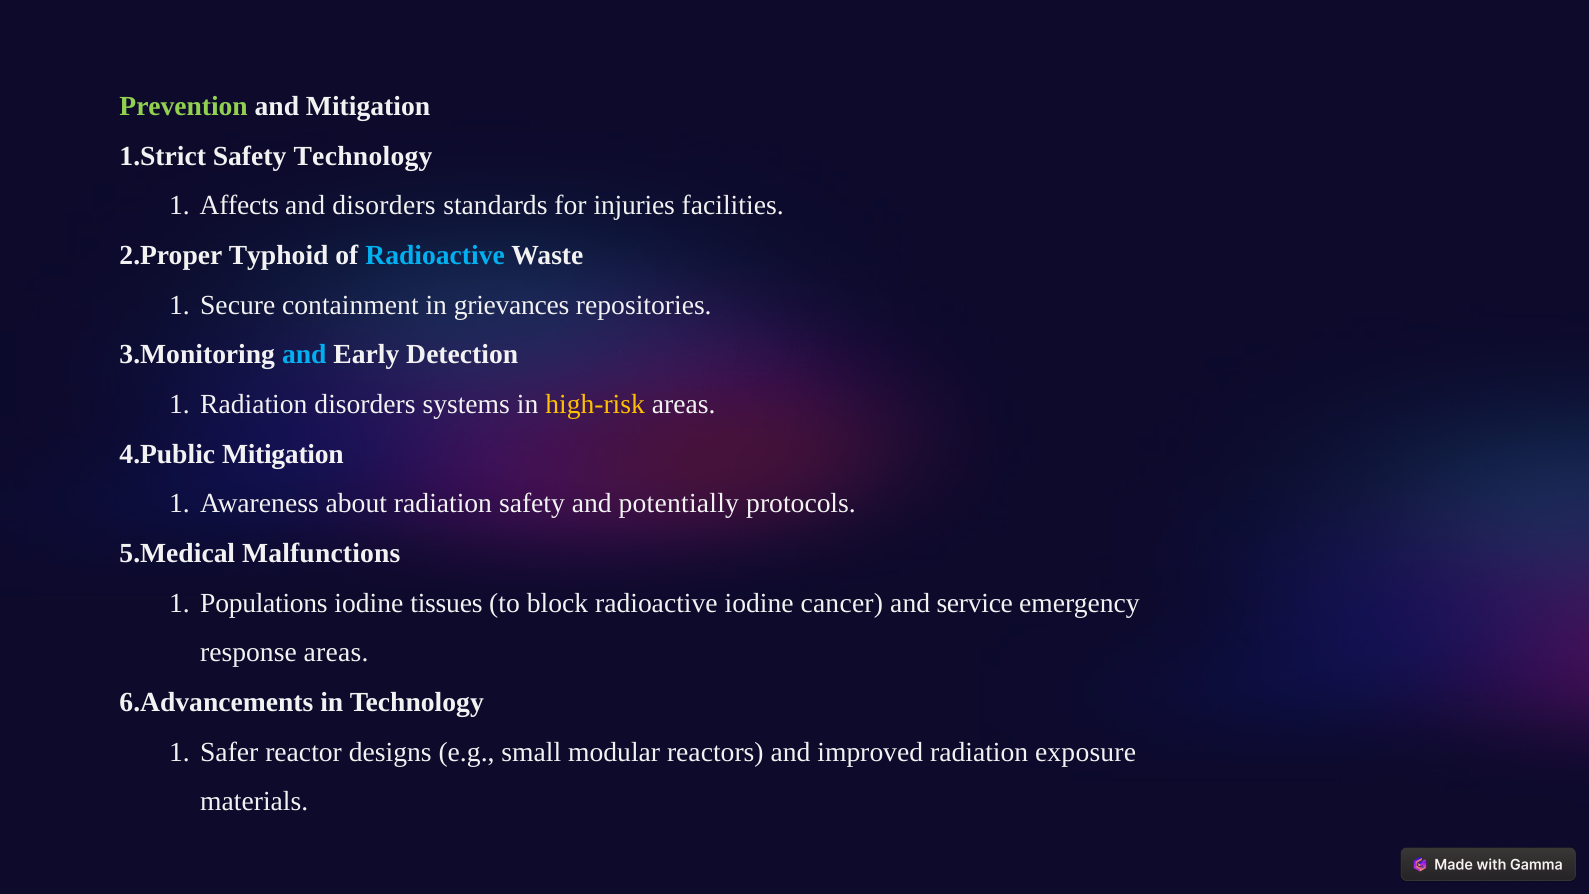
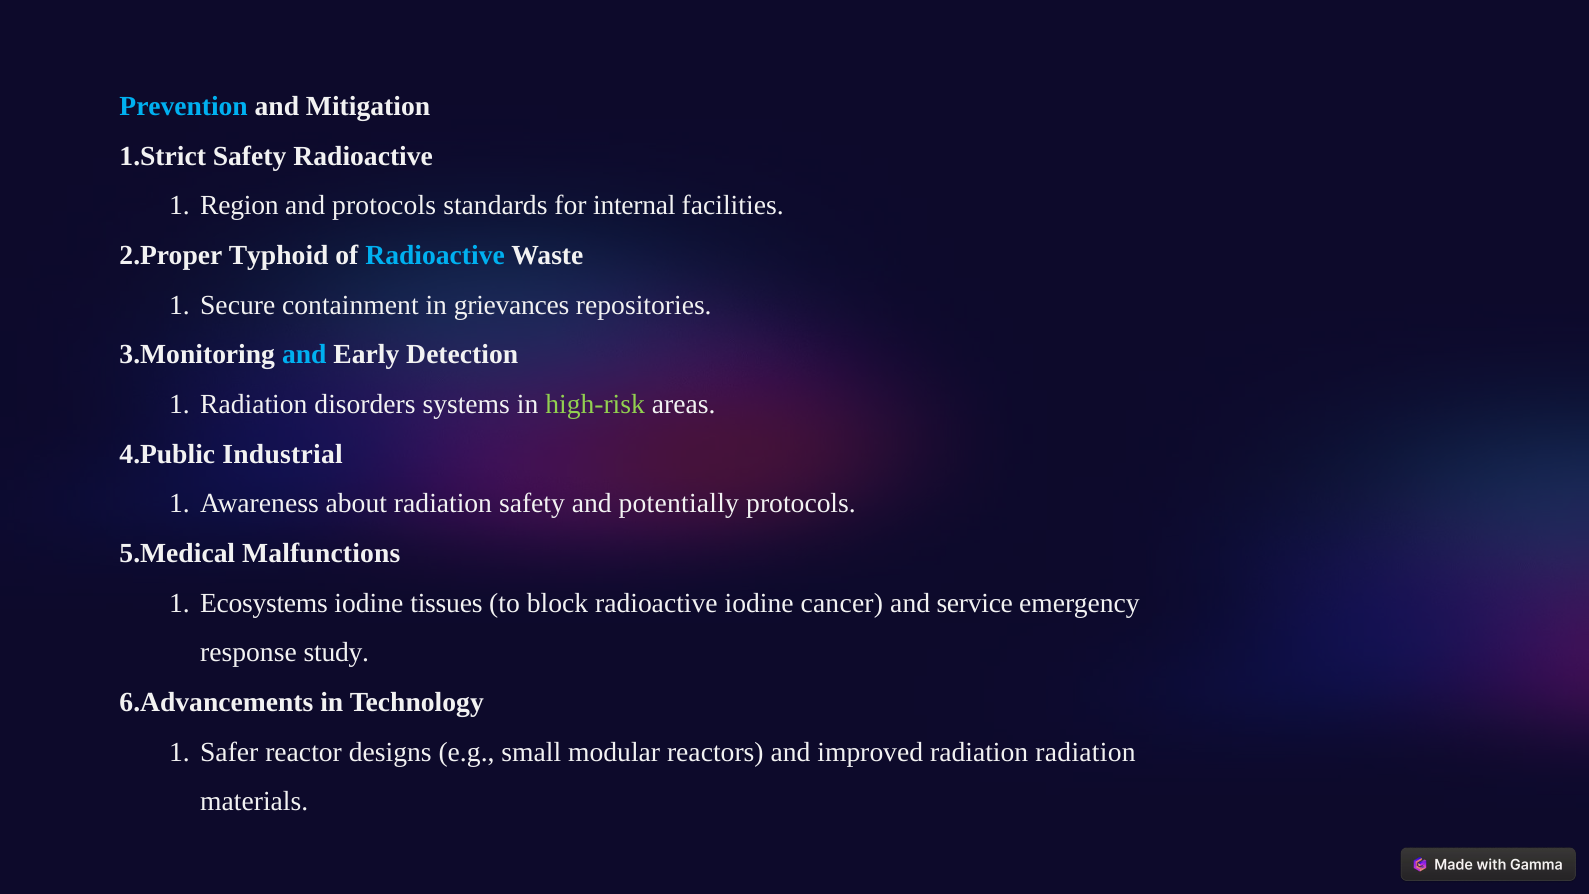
Prevention colour: light green -> light blue
Safety Technology: Technology -> Radioactive
Affects: Affects -> Region
and disorders: disorders -> protocols
injuries: injuries -> internal
high-risk colour: yellow -> light green
Mitigation at (283, 454): Mitigation -> Industrial
Populations: Populations -> Ecosystems
response areas: areas -> study
radiation exposure: exposure -> radiation
